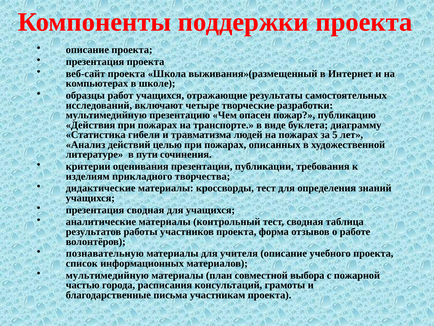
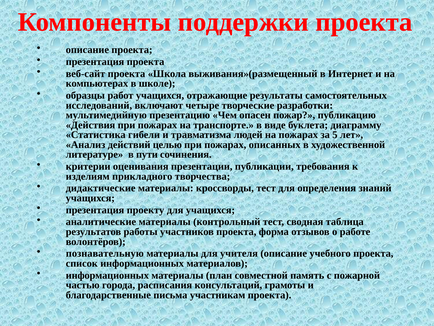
презентация сводная: сводная -> проекту
мультимедийную at (107, 275): мультимедийную -> информационных
выбора: выбора -> память
